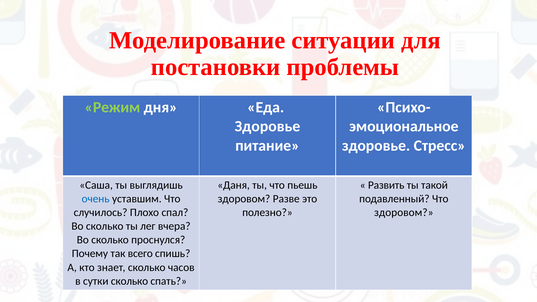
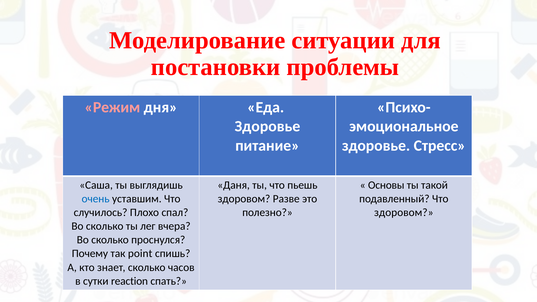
Режим colour: light green -> pink
Развить: Развить -> Основы
всего: всего -> point
сутки сколько: сколько -> reaction
